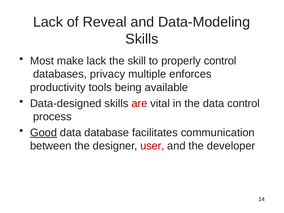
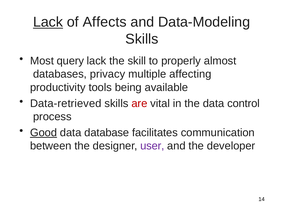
Lack at (48, 22) underline: none -> present
Reveal: Reveal -> Affects
make: make -> query
properly control: control -> almost
enforces: enforces -> affecting
Data-designed: Data-designed -> Data-retrieved
user colour: red -> purple
